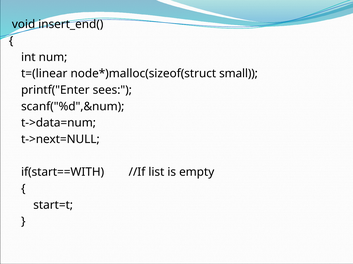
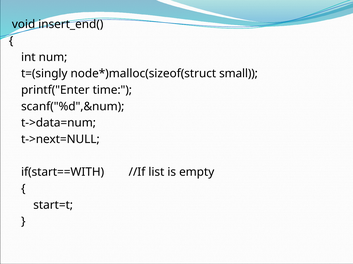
t=(linear: t=(linear -> t=(singly
sees: sees -> time
